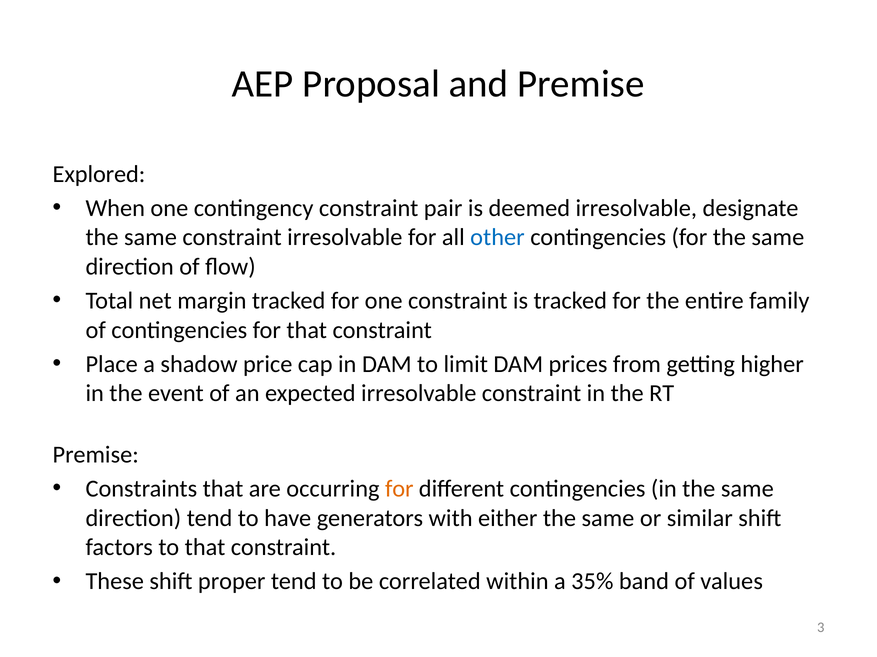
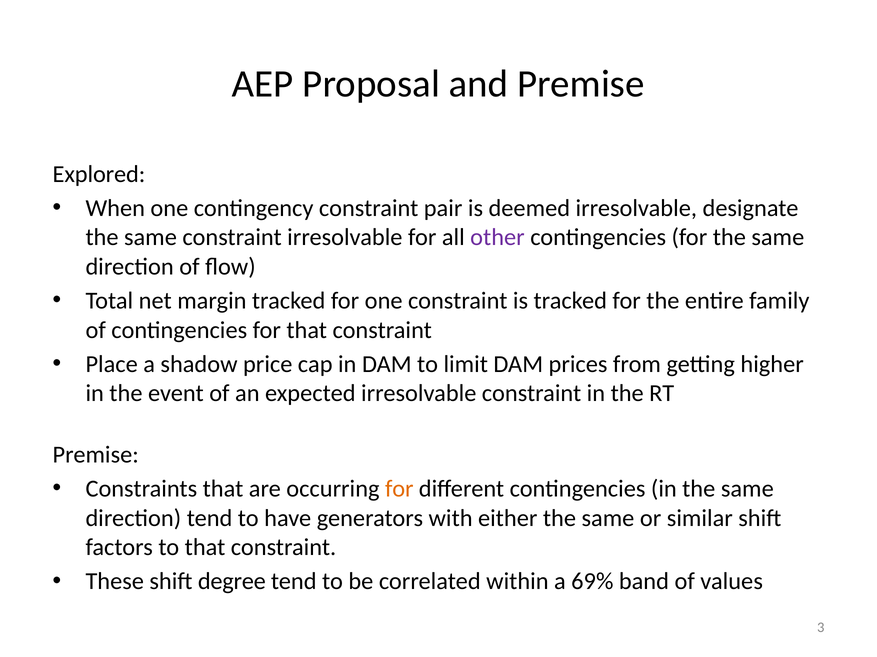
other colour: blue -> purple
proper: proper -> degree
35%: 35% -> 69%
